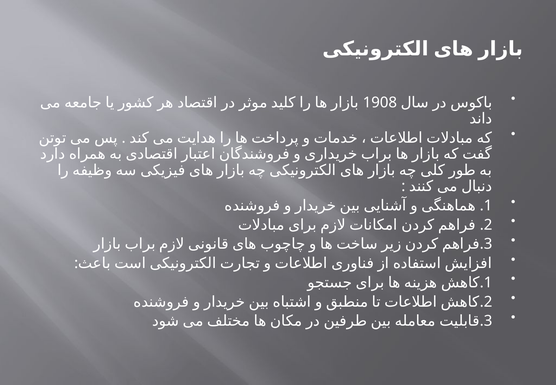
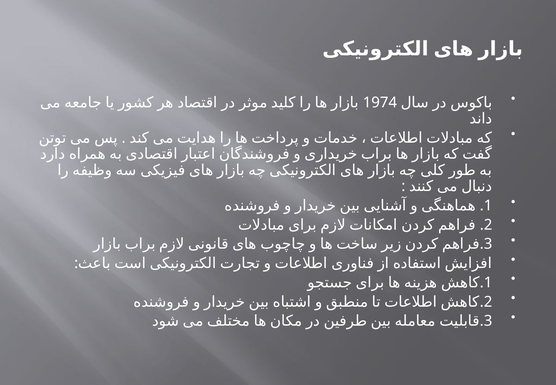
1908: 1908 -> 1974
